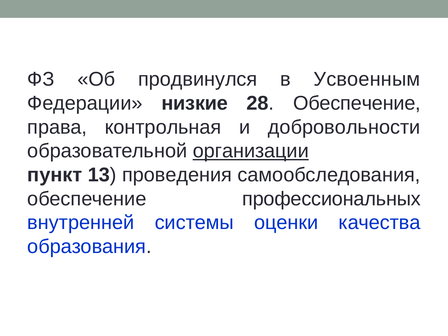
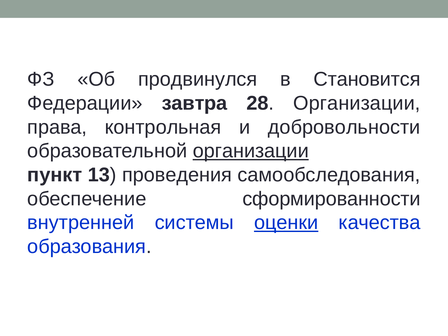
Усвоенным: Усвоенным -> Становится
низкие: низкие -> завтра
28 Обеспечение: Обеспечение -> Организации
профессиональных: профессиональных -> сформированности
оценки underline: none -> present
